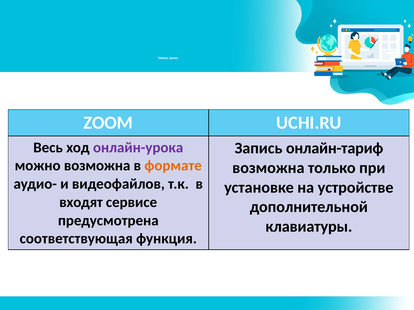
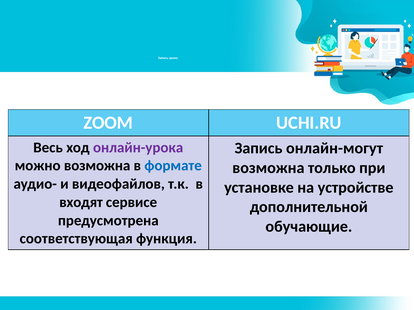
онлайн-тариф: онлайн-тариф -> онлайн-могут
формате colour: orange -> blue
клавиатуры: клавиатуры -> обучающие
